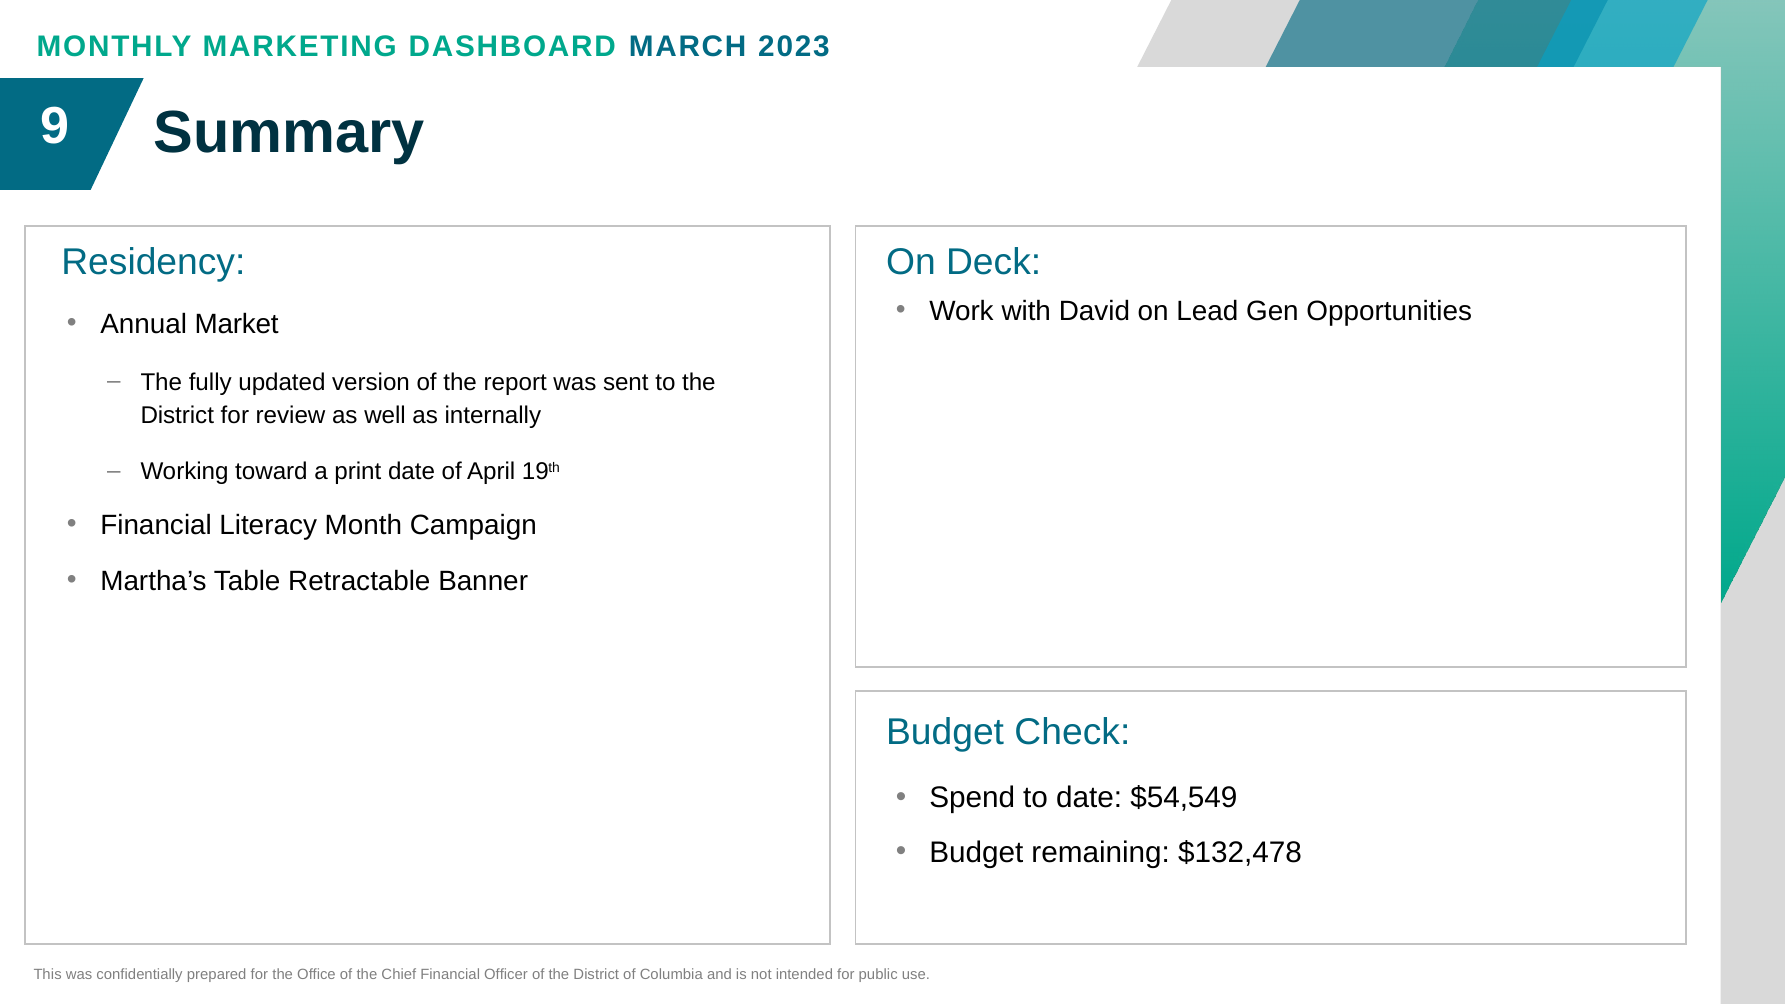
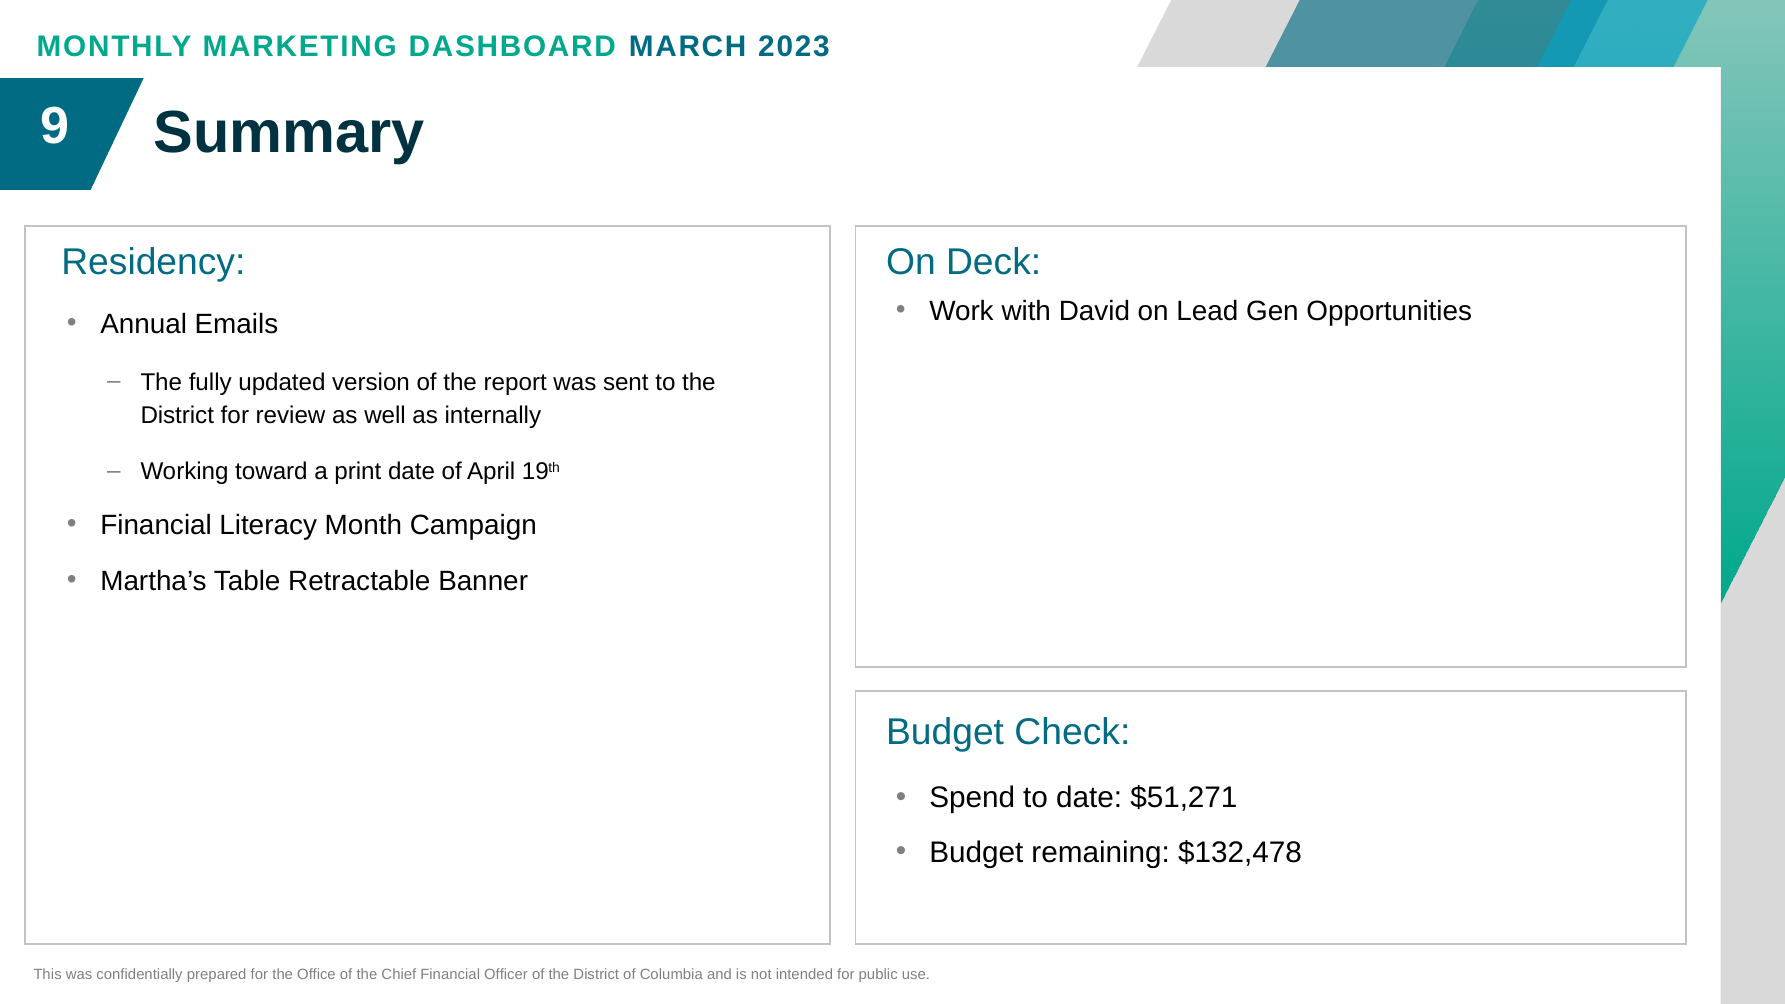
Market: Market -> Emails
$54,549: $54,549 -> $51,271
